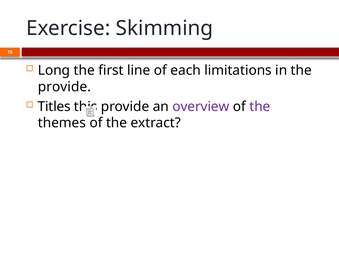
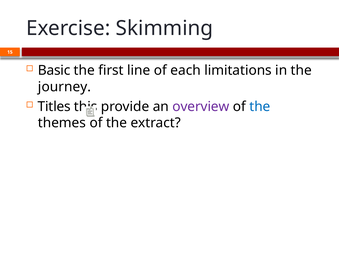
Long: Long -> Basic
provide at (64, 87): provide -> journey
the at (260, 106) colour: purple -> blue
